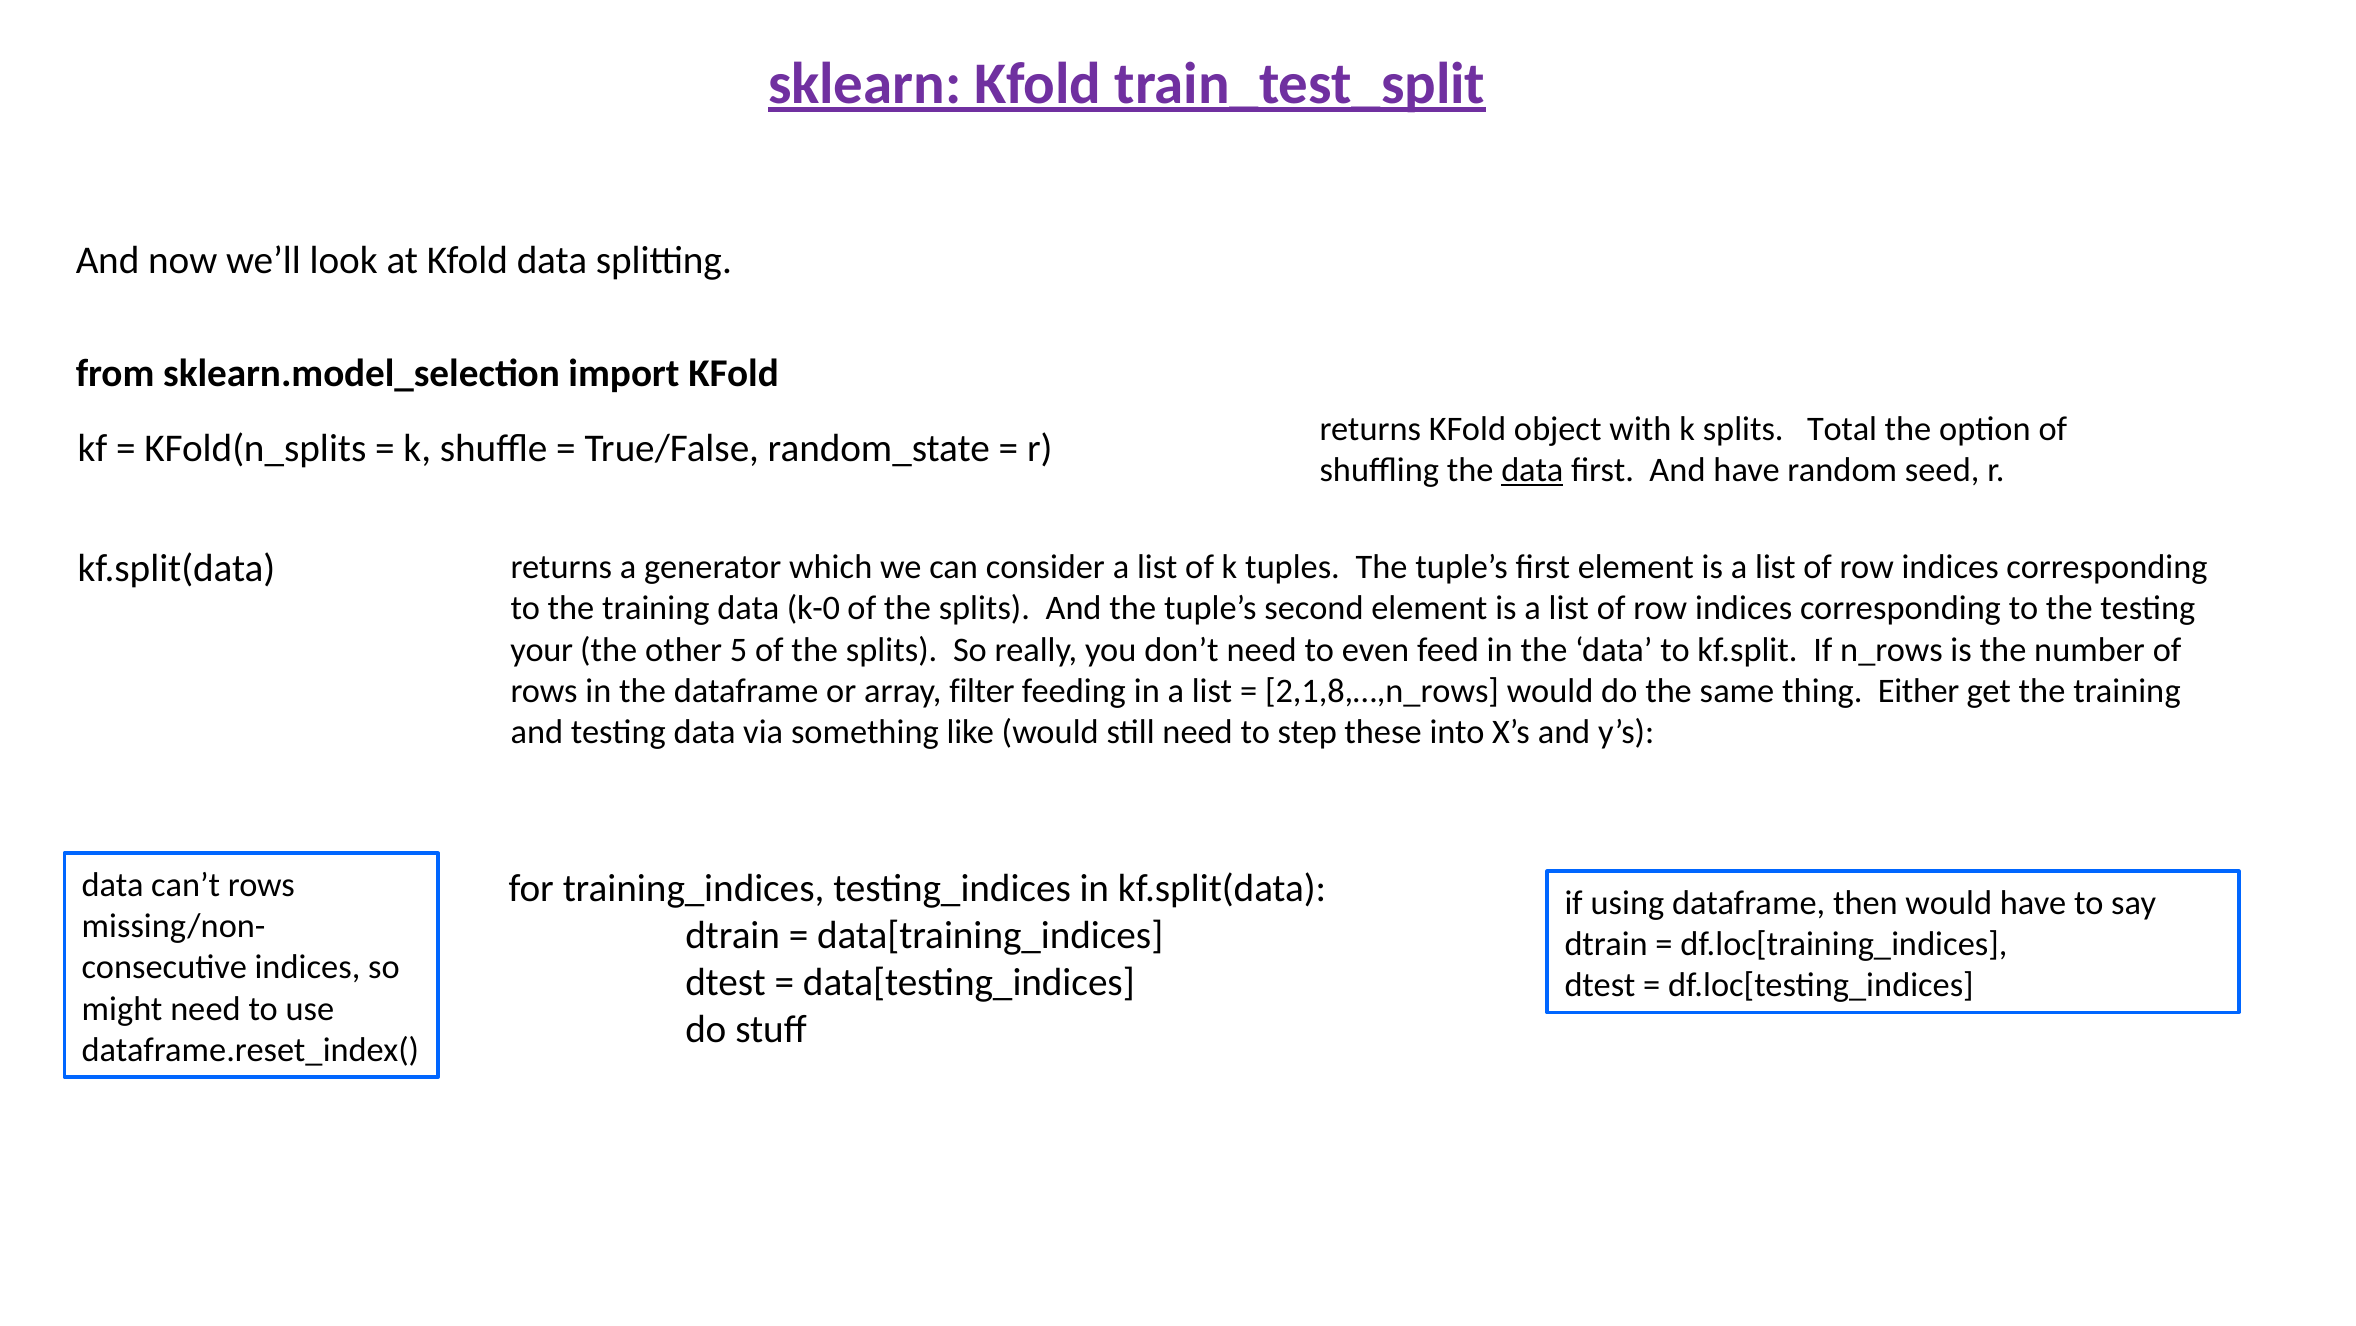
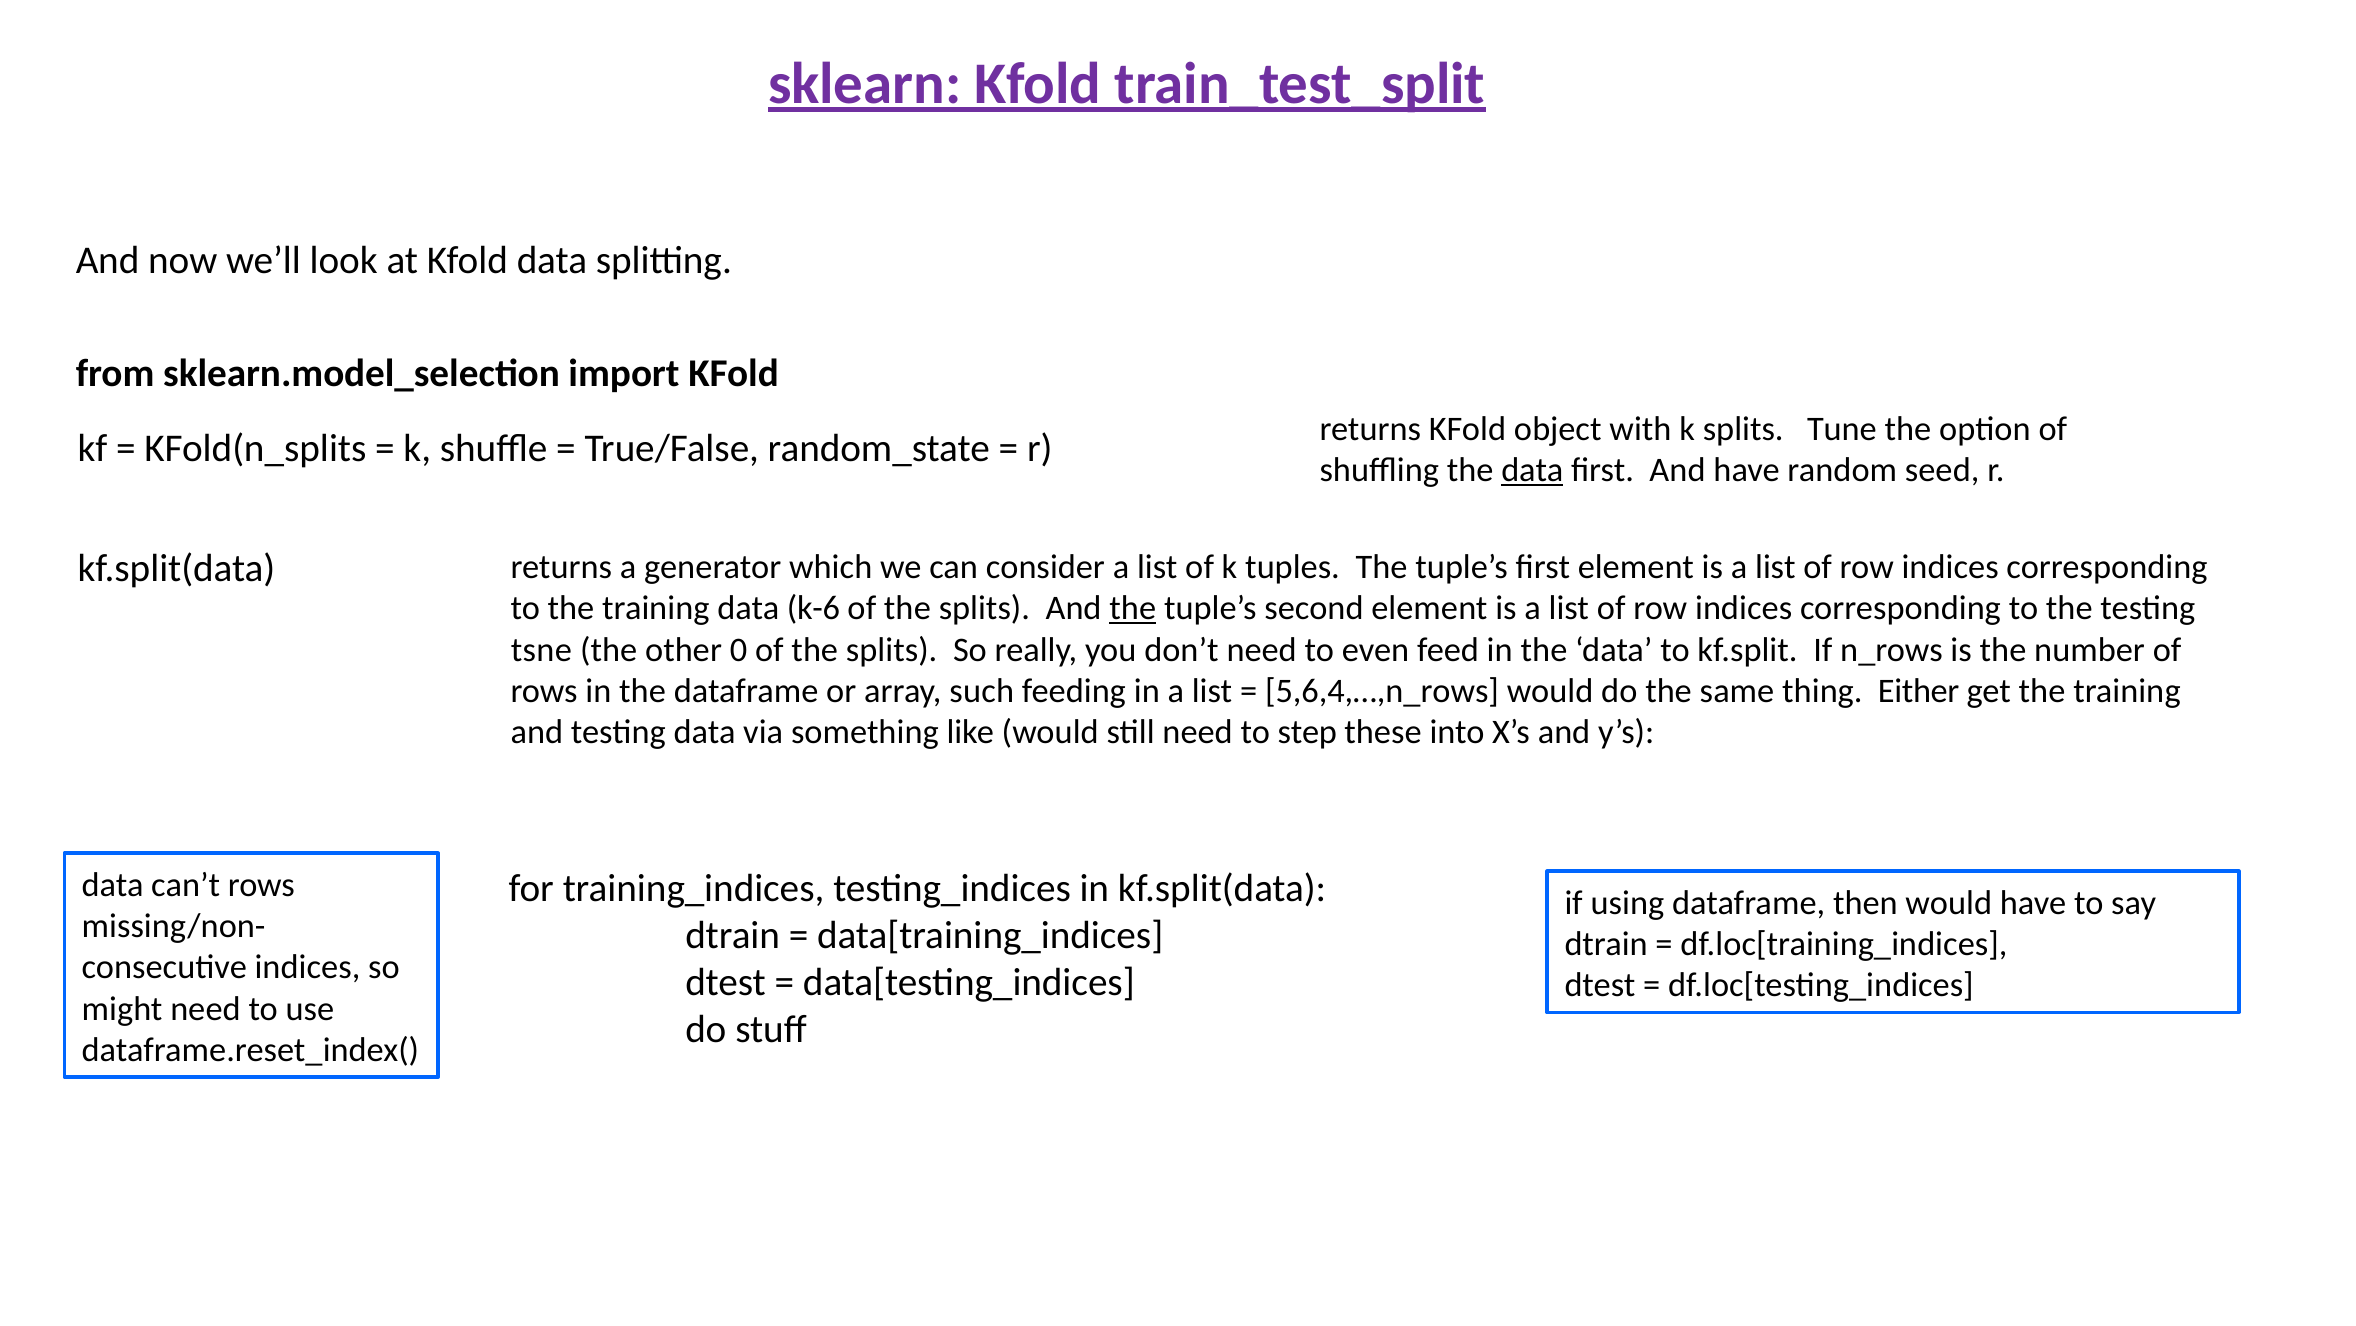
Total: Total -> Tune
k-0: k-0 -> k-6
the at (1133, 608) underline: none -> present
your: your -> tsne
5: 5 -> 0
filter: filter -> such
2,1,8,…,n_rows: 2,1,8,…,n_rows -> 5,6,4,…,n_rows
